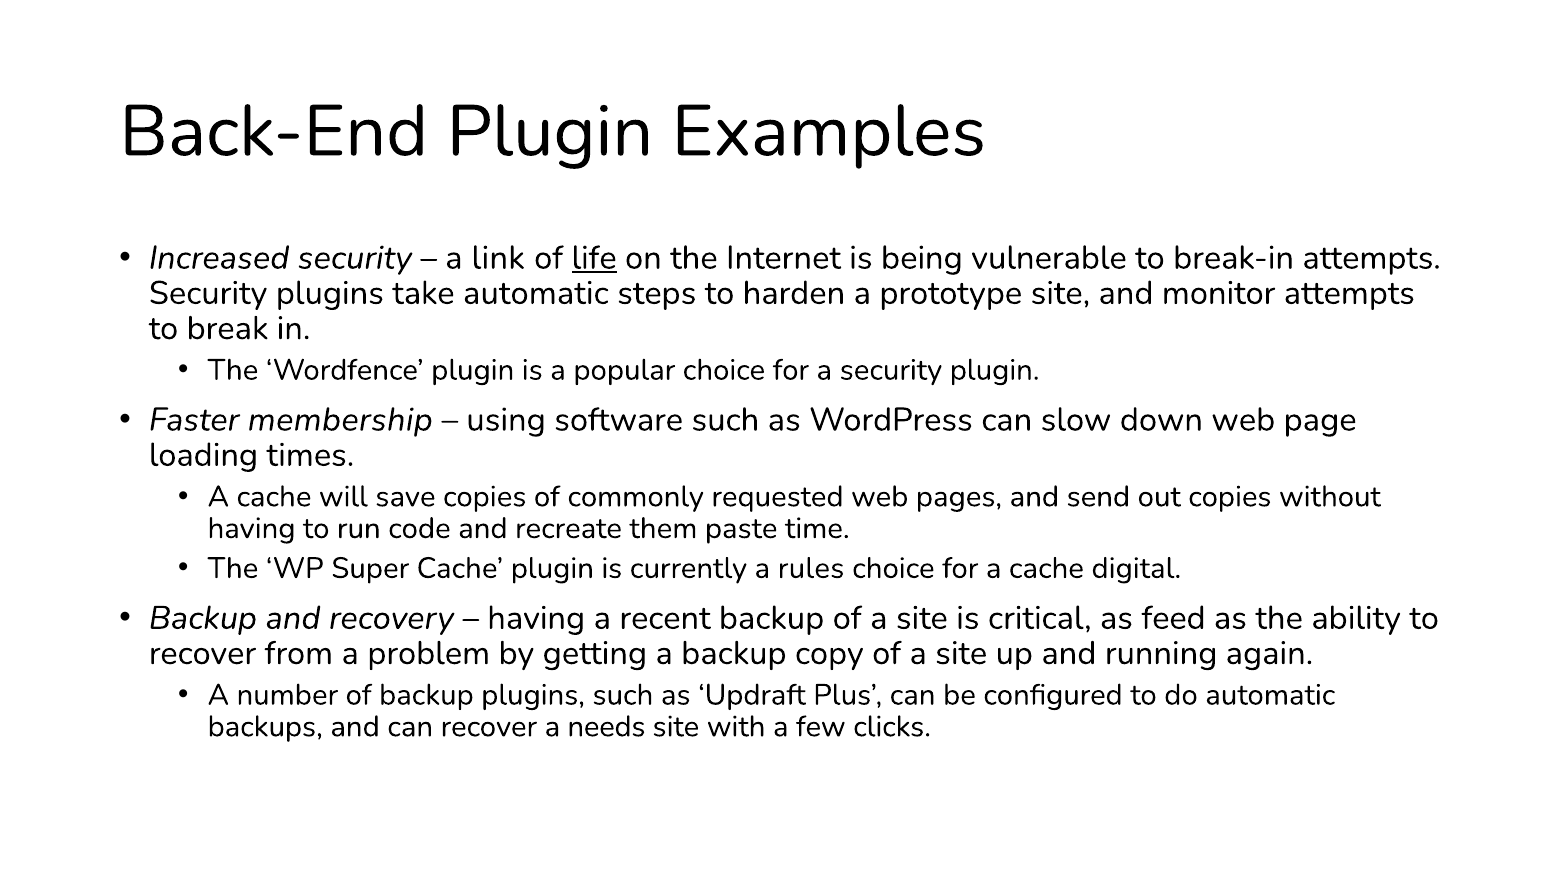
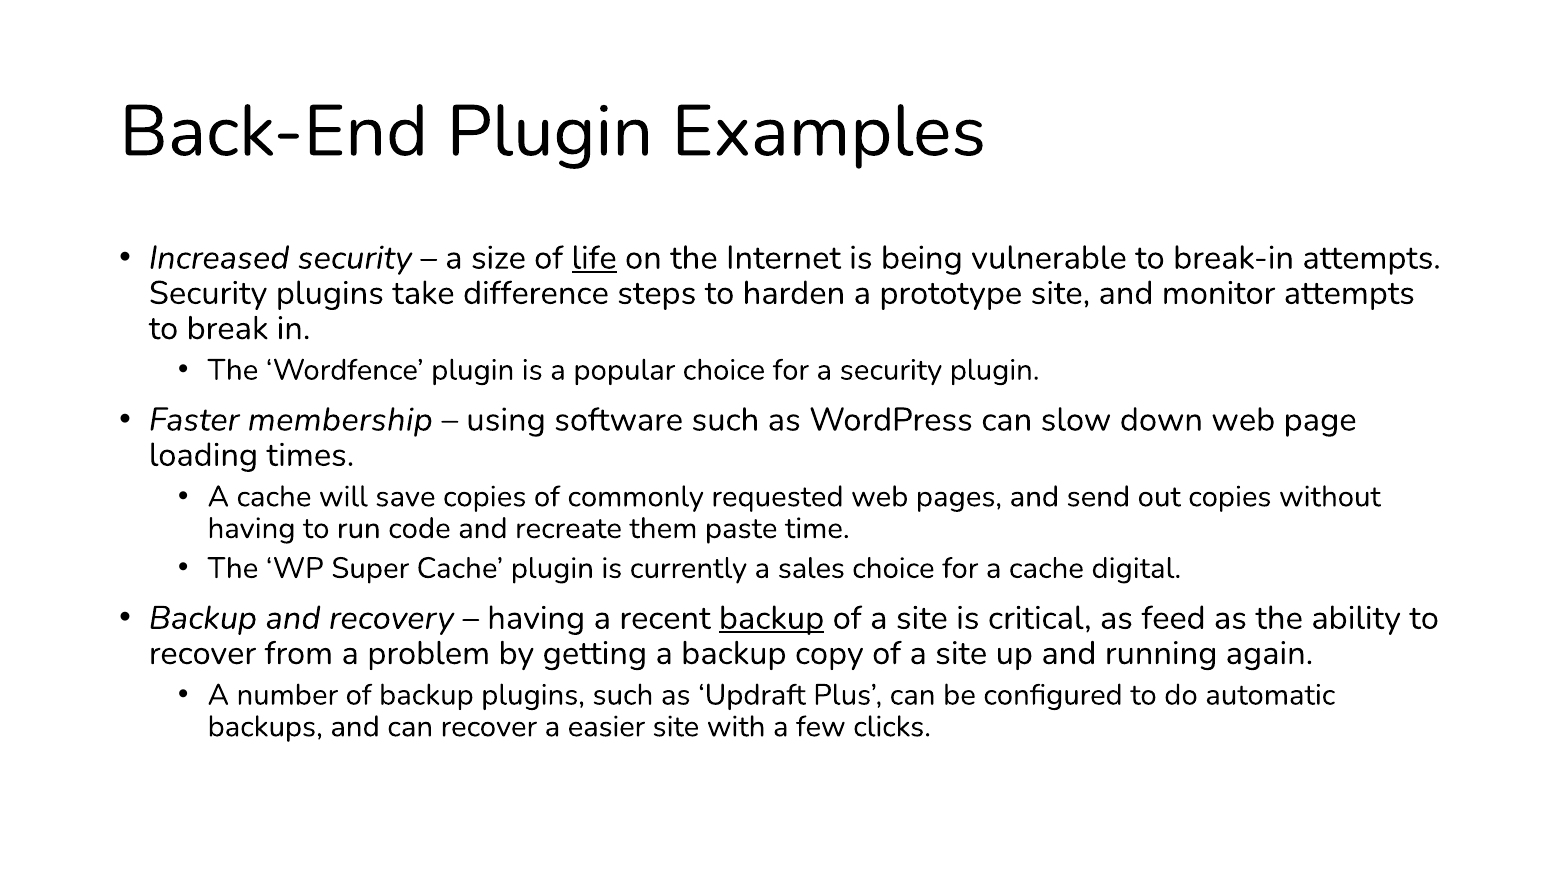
link: link -> size
take automatic: automatic -> difference
rules: rules -> sales
backup at (772, 618) underline: none -> present
needs: needs -> easier
